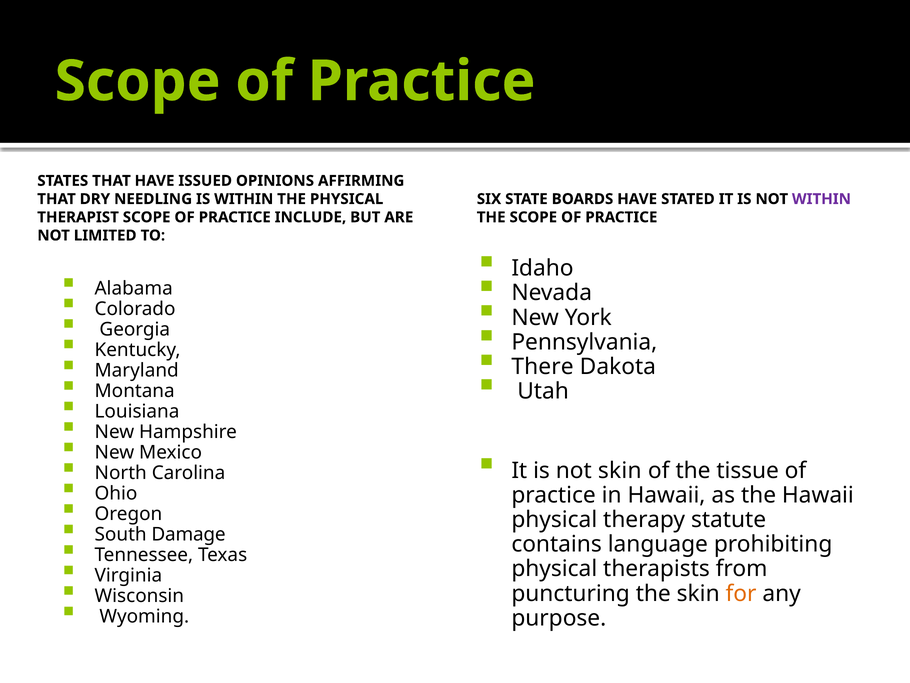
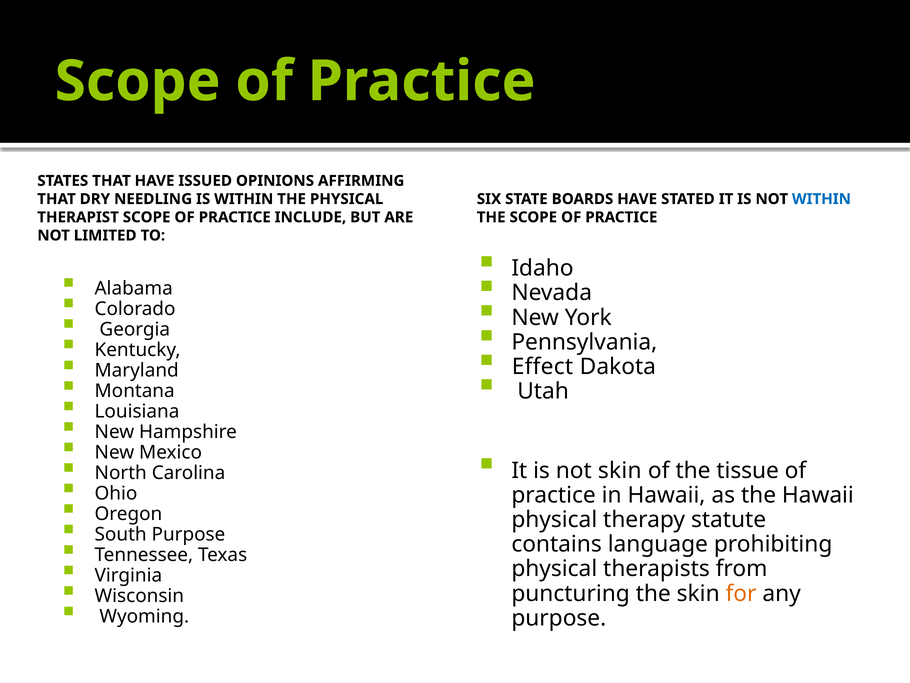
WITHIN at (821, 199) colour: purple -> blue
There: There -> Effect
South Damage: Damage -> Purpose
